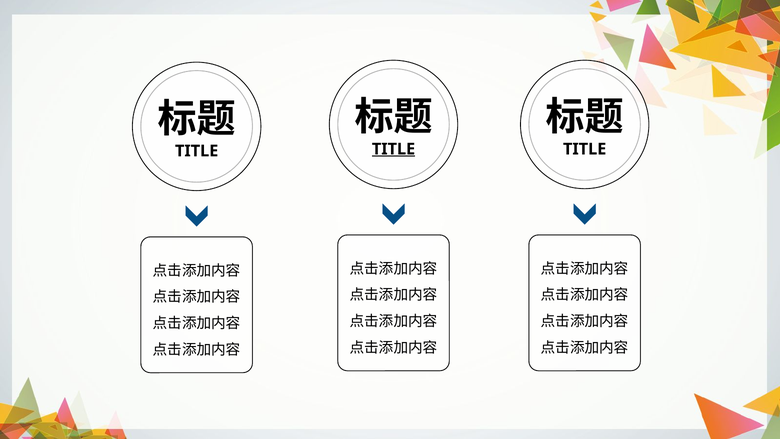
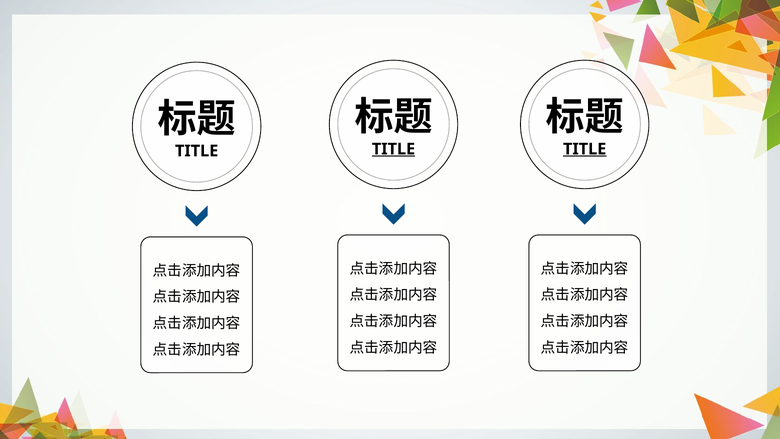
TITLE at (585, 149) underline: none -> present
